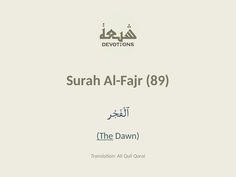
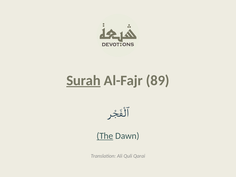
Surah underline: none -> present
